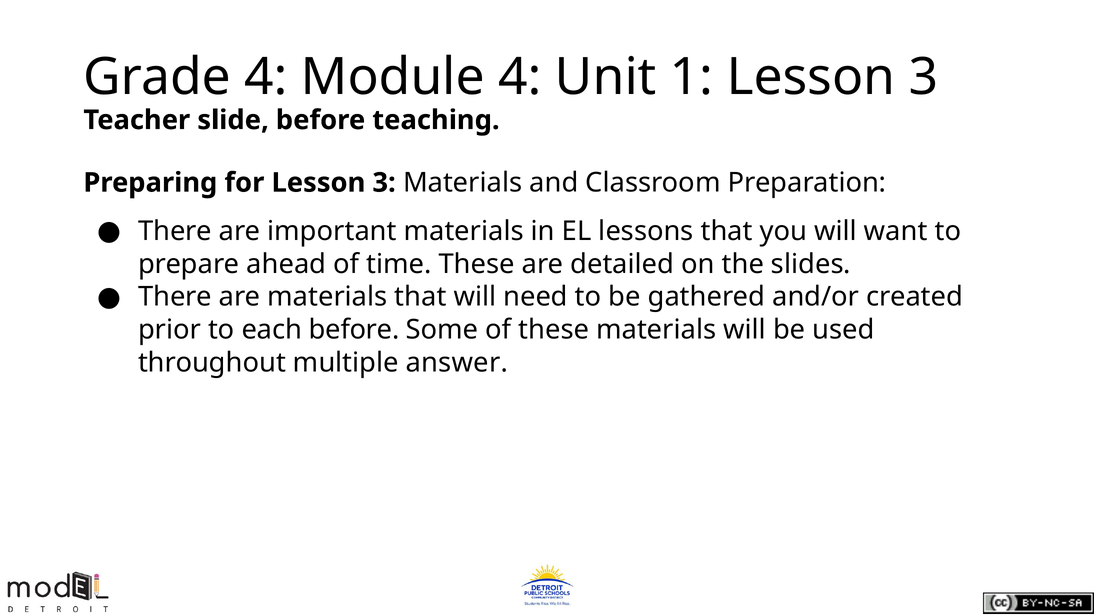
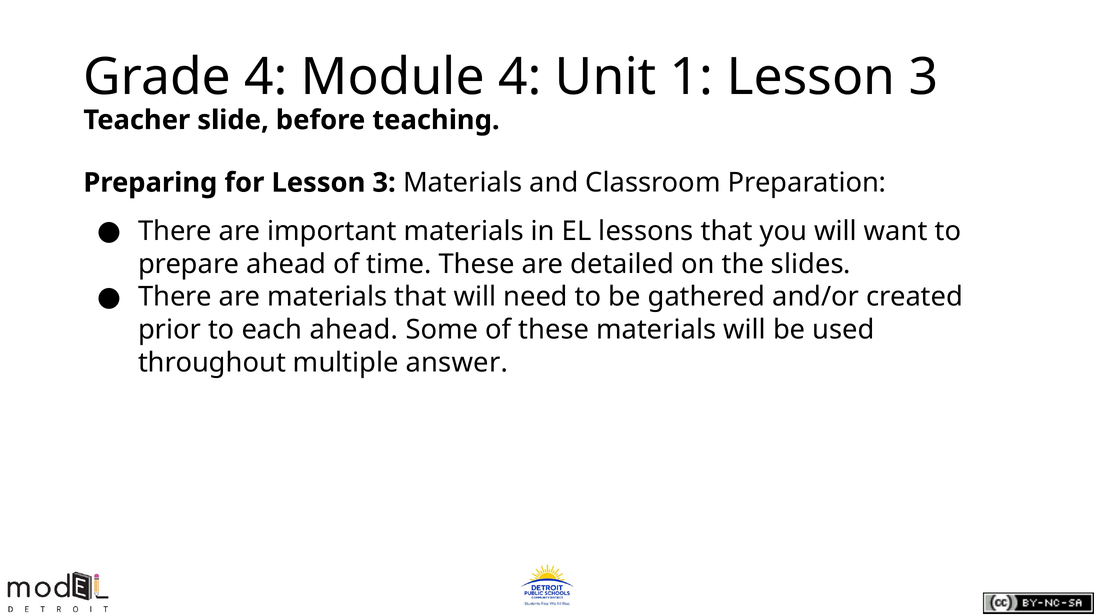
each before: before -> ahead
